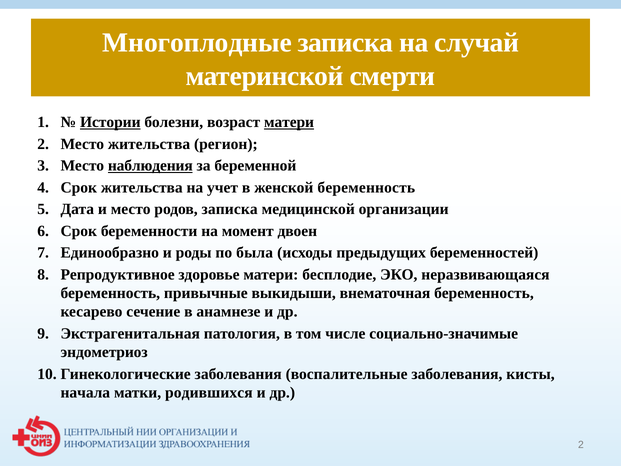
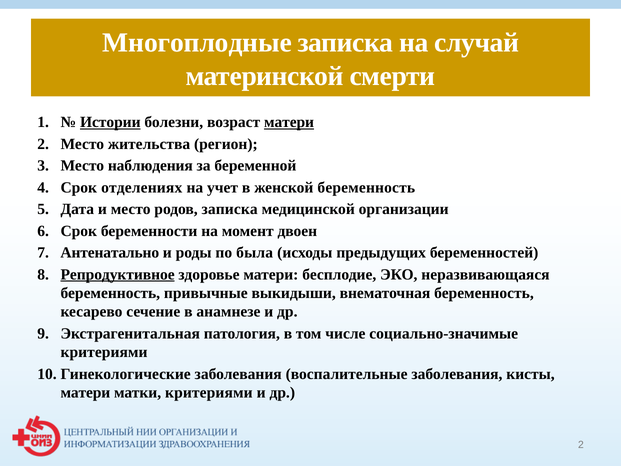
наблюдения underline: present -> none
Срок жительства: жительства -> отделениях
Единообразно: Единообразно -> Антенатально
Репродуктивное underline: none -> present
эндометриоз at (104, 352): эндометриоз -> критериями
начала at (85, 392): начала -> матери
матки родившихся: родившихся -> критериями
